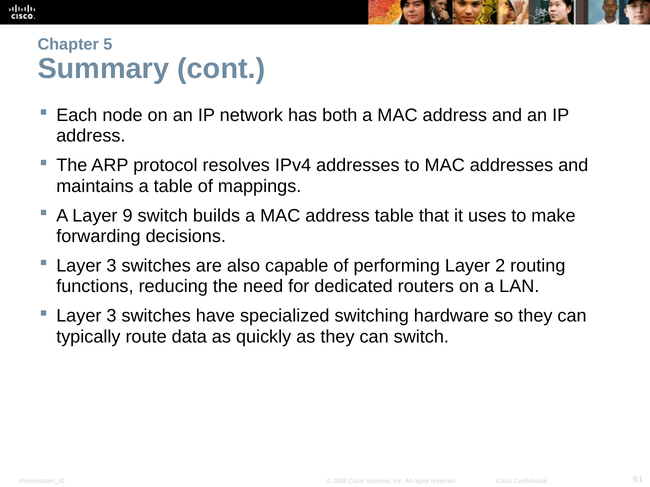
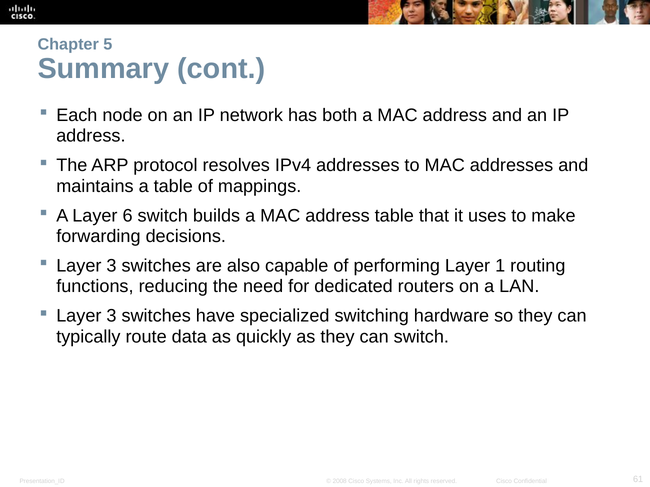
9: 9 -> 6
2: 2 -> 1
